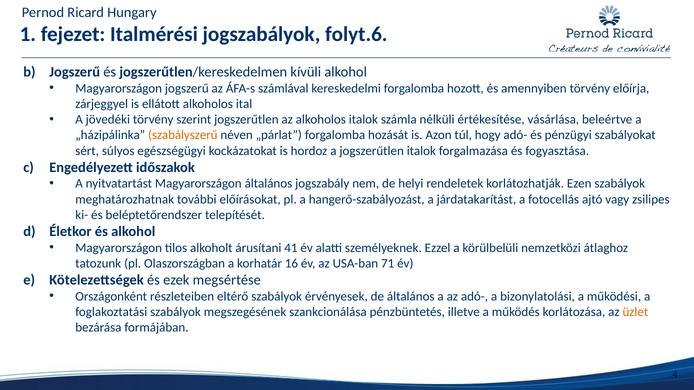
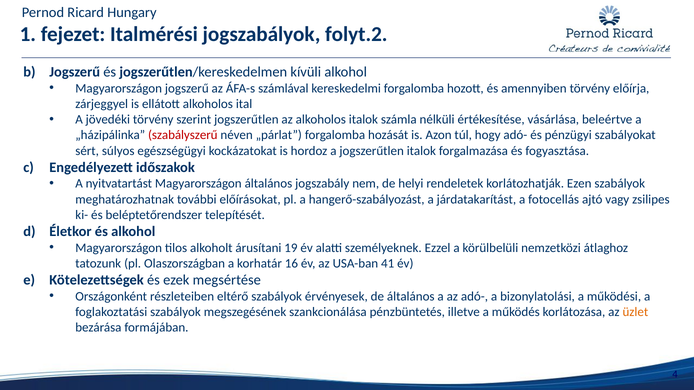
folyt.6: folyt.6 -> folyt.2
szabályszerű colour: orange -> red
41: 41 -> 19
71: 71 -> 41
